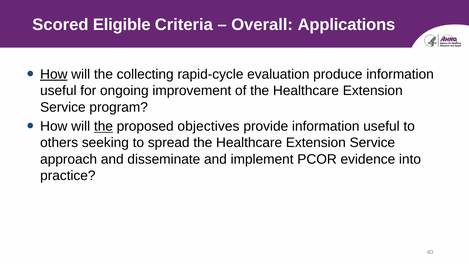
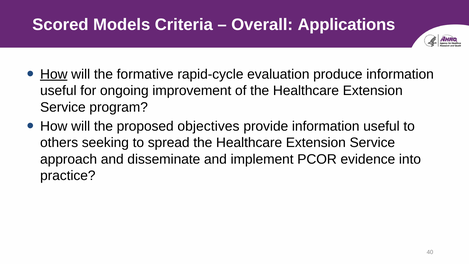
Eligible: Eligible -> Models
collecting: collecting -> formative
the at (103, 126) underline: present -> none
